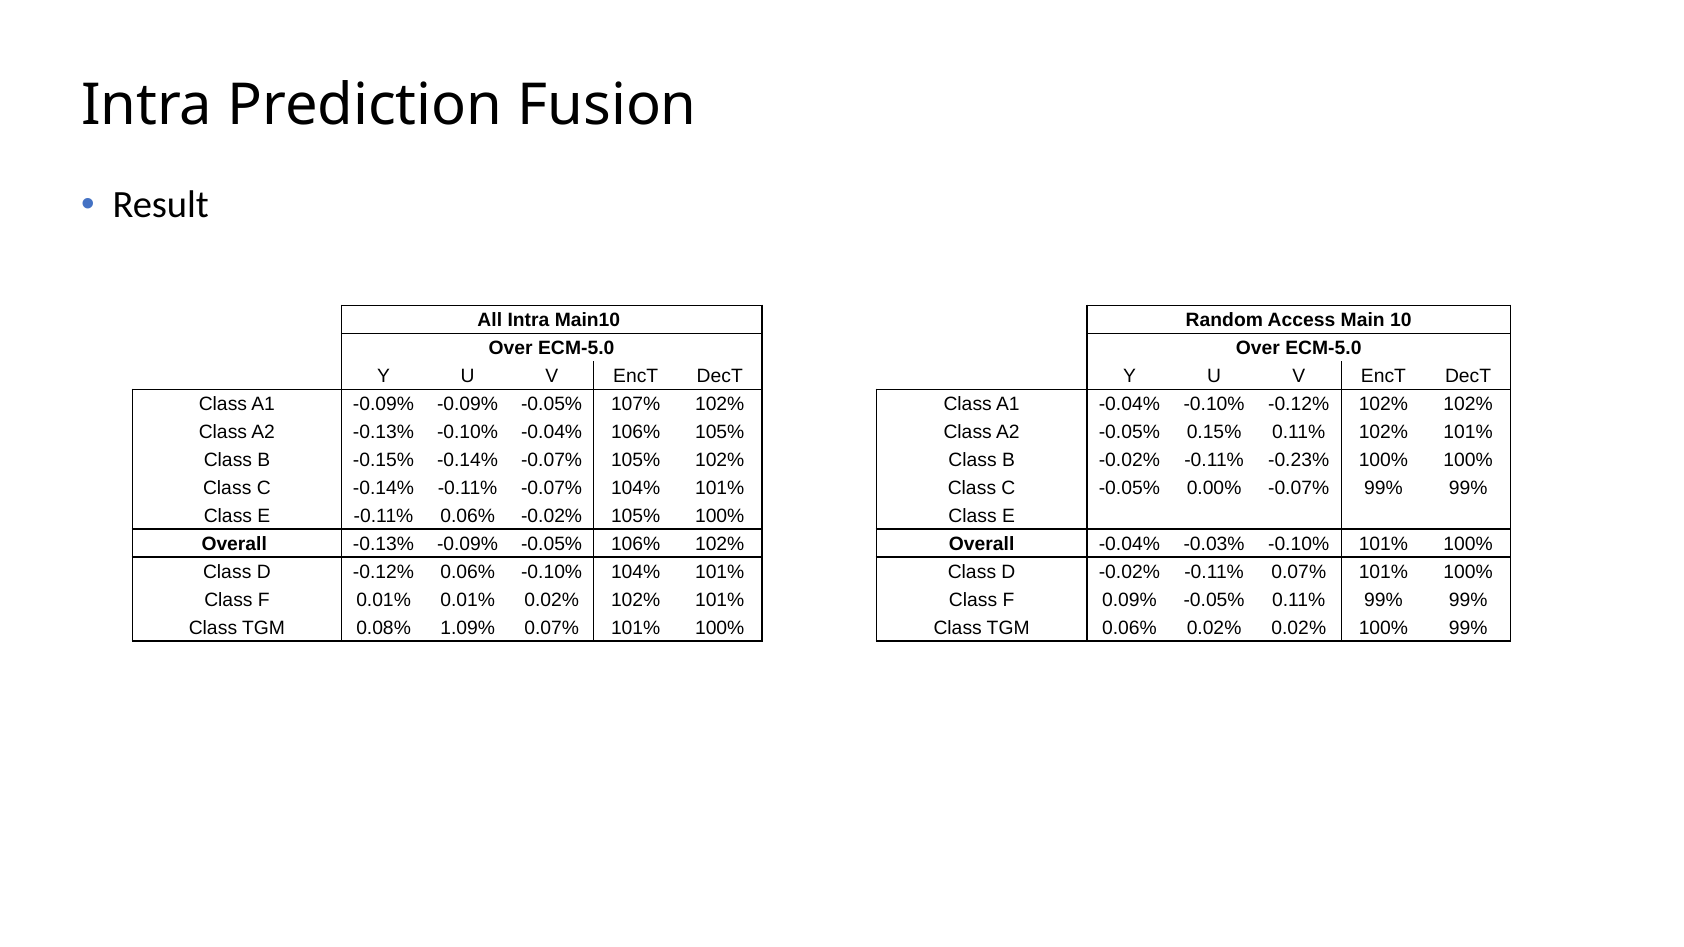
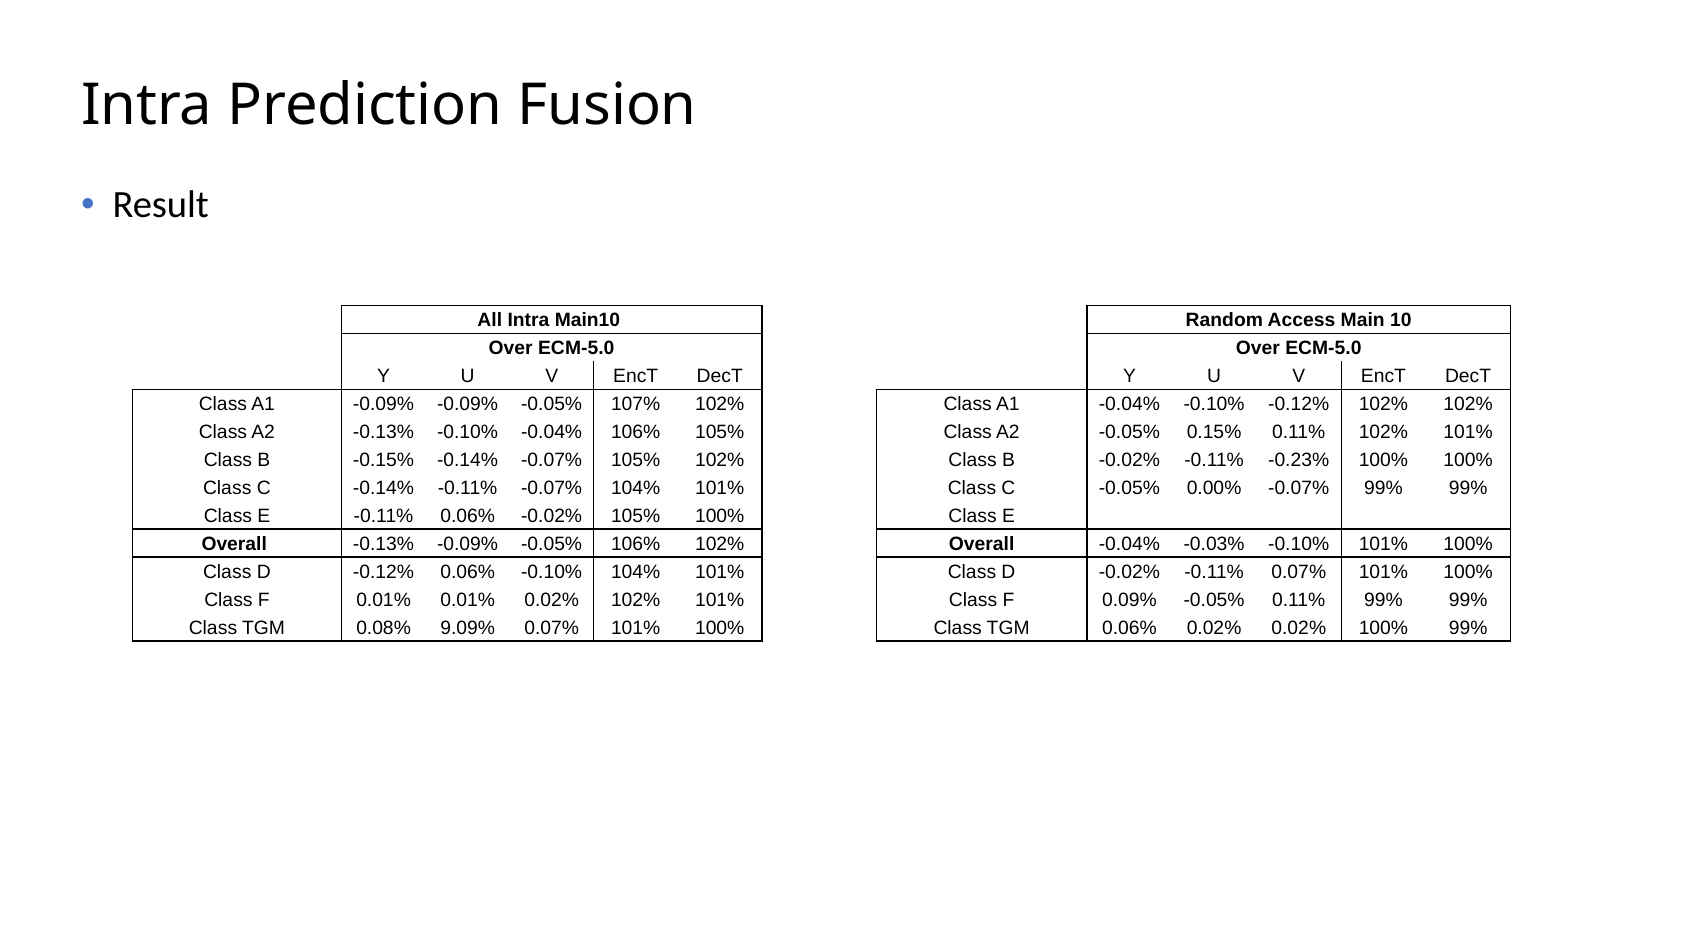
1.09%: 1.09% -> 9.09%
